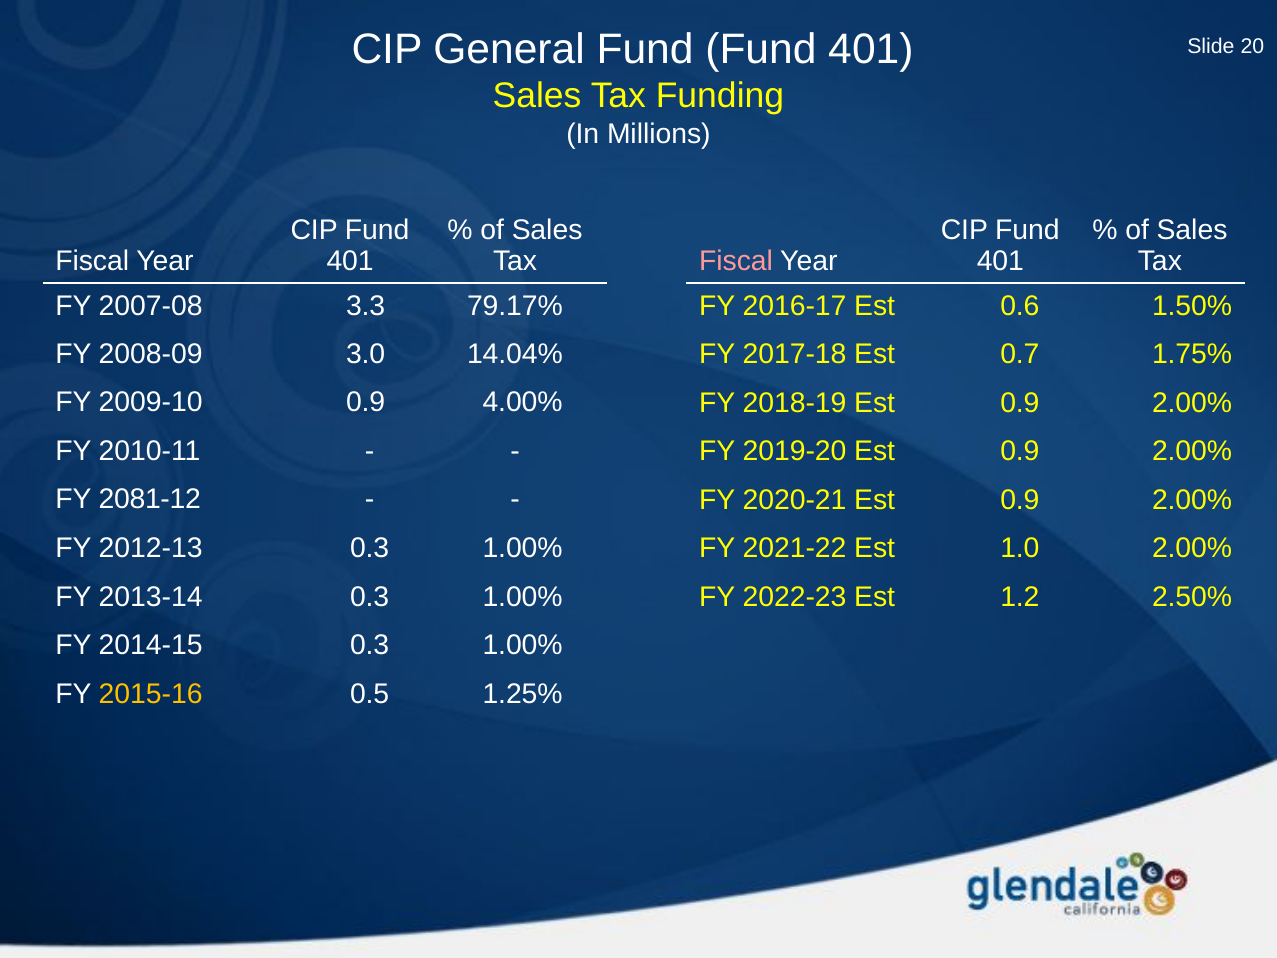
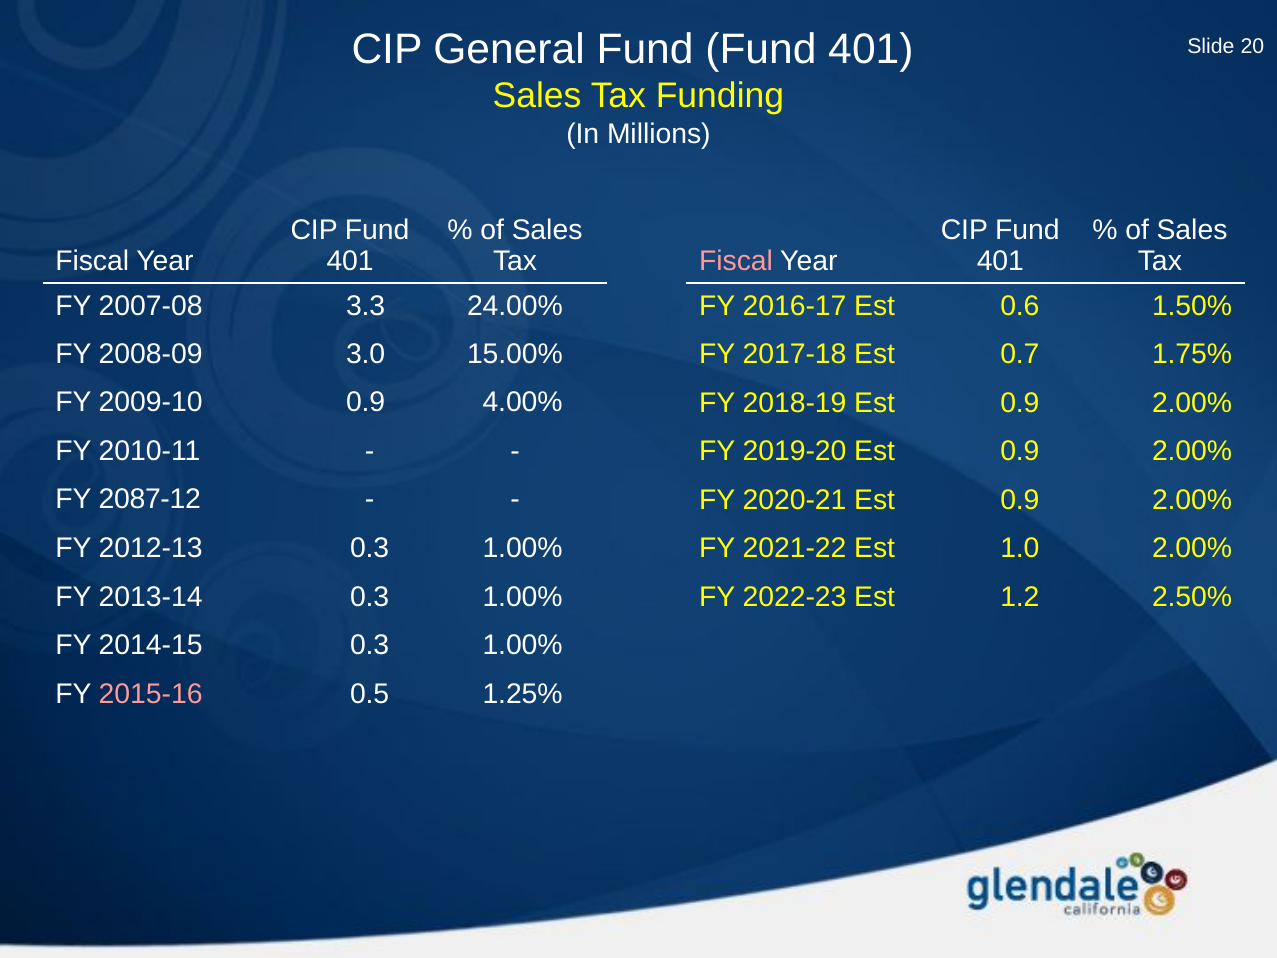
79.17%: 79.17% -> 24.00%
14.04%: 14.04% -> 15.00%
2081-12: 2081-12 -> 2087-12
2015-16 colour: yellow -> pink
